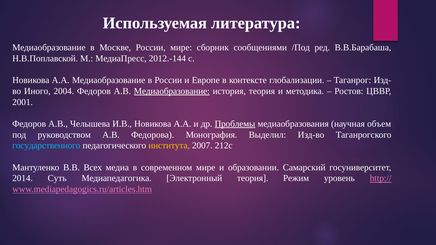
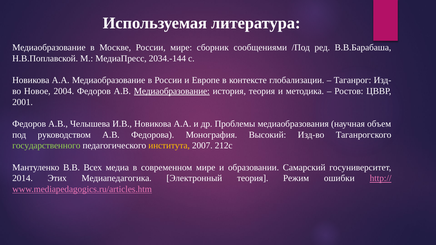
2012.-144: 2012.-144 -> 2034.-144
Иного: Иного -> Новое
Проблемы underline: present -> none
Выделил: Выделил -> Высокий
государственного colour: light blue -> light green
Суть: Суть -> Этих
уровень: уровень -> ошибки
